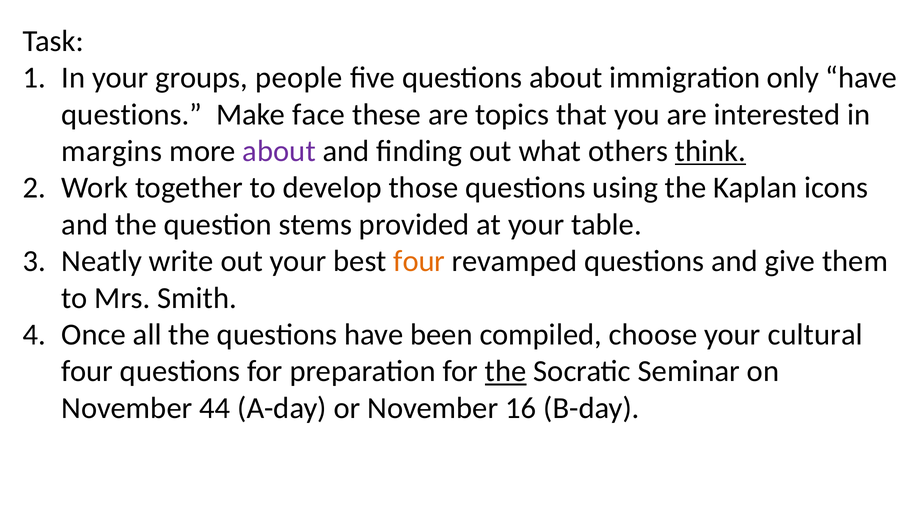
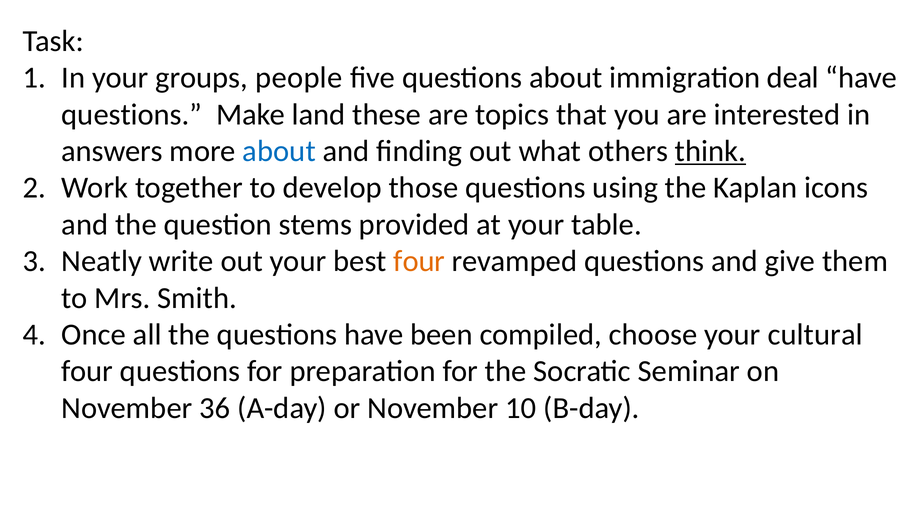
only: only -> deal
face: face -> land
margins: margins -> answers
about at (279, 151) colour: purple -> blue
the at (506, 372) underline: present -> none
44: 44 -> 36
16: 16 -> 10
